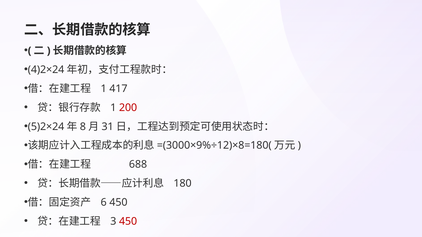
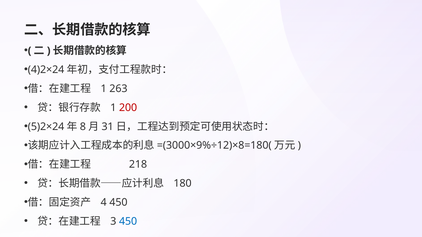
417: 417 -> 263
688: 688 -> 218
6: 6 -> 4
450 at (128, 222) colour: red -> blue
